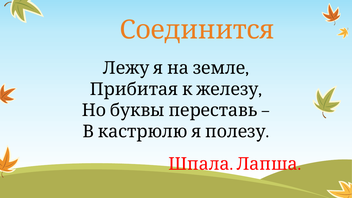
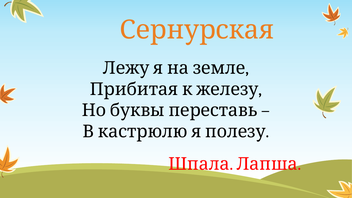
Соединится: Соединится -> Сернурская
